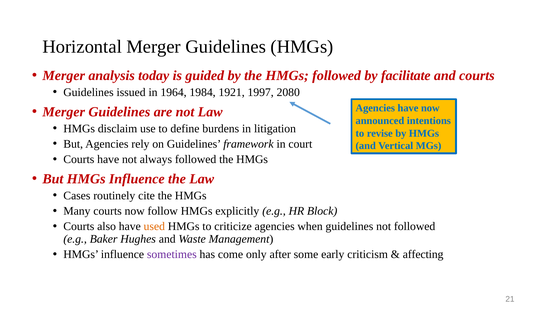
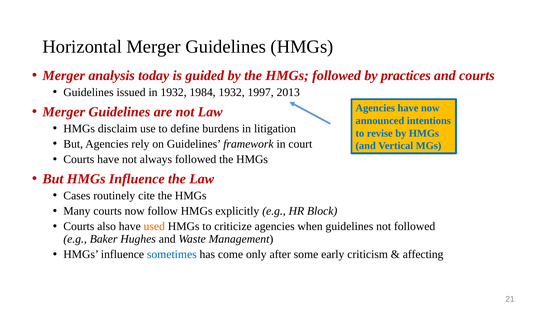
facilitate: facilitate -> practices
in 1964: 1964 -> 1932
1984 1921: 1921 -> 1932
2080: 2080 -> 2013
sometimes colour: purple -> blue
